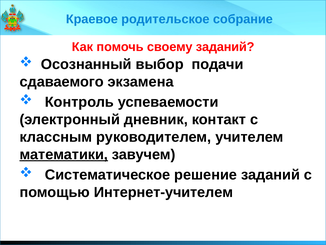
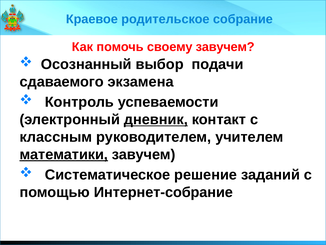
своему заданий: заданий -> завучем
дневник underline: none -> present
Интернет-учителем: Интернет-учителем -> Интернет-собрание
